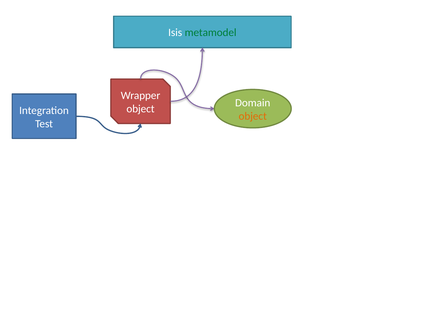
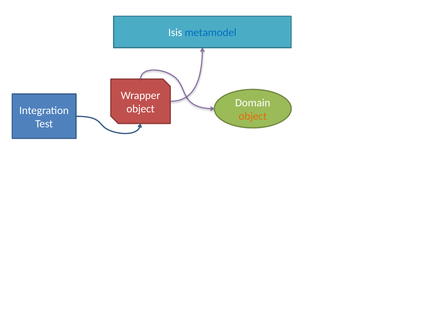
metamodel colour: green -> blue
